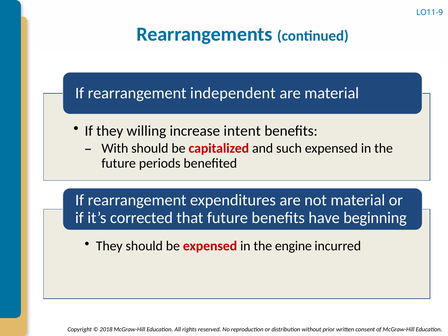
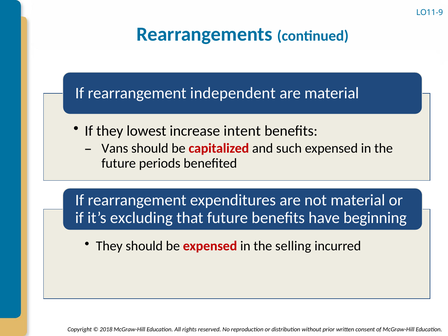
willing: willing -> lowest
With: With -> Vans
corrected: corrected -> excluding
engine: engine -> selling
